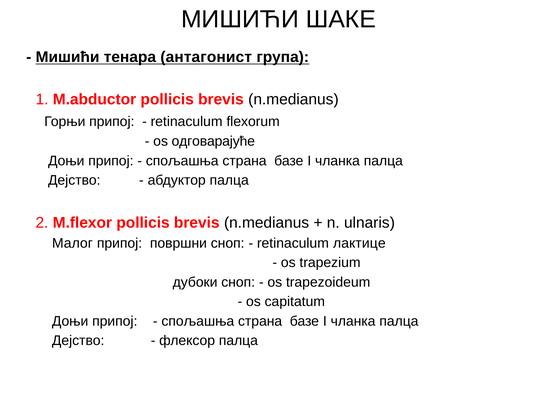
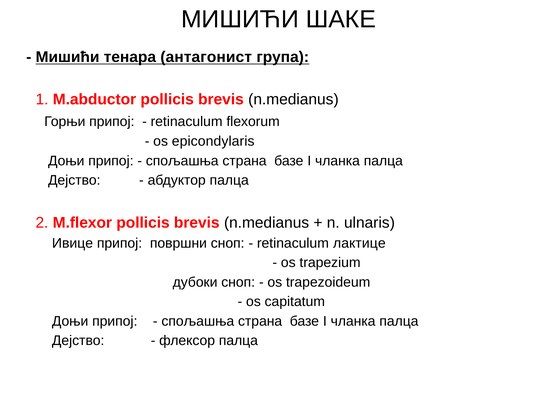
одговарајуће: одговарајуће -> epicondylaris
Мaлог: Мaлог -> Ивице
